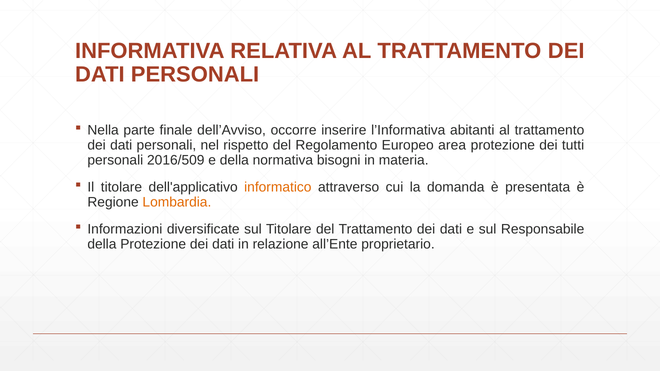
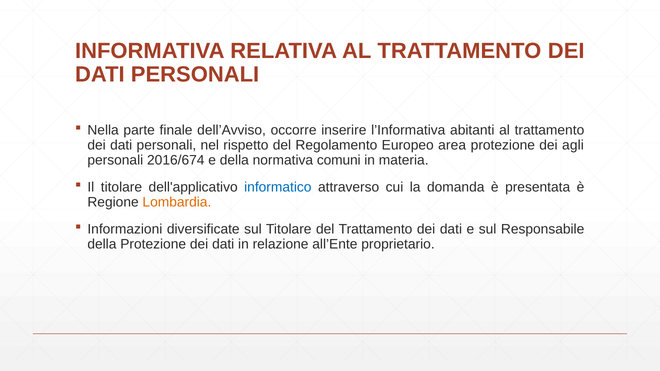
tutti: tutti -> agli
2016/509: 2016/509 -> 2016/674
bisogni: bisogni -> comuni
informatico colour: orange -> blue
